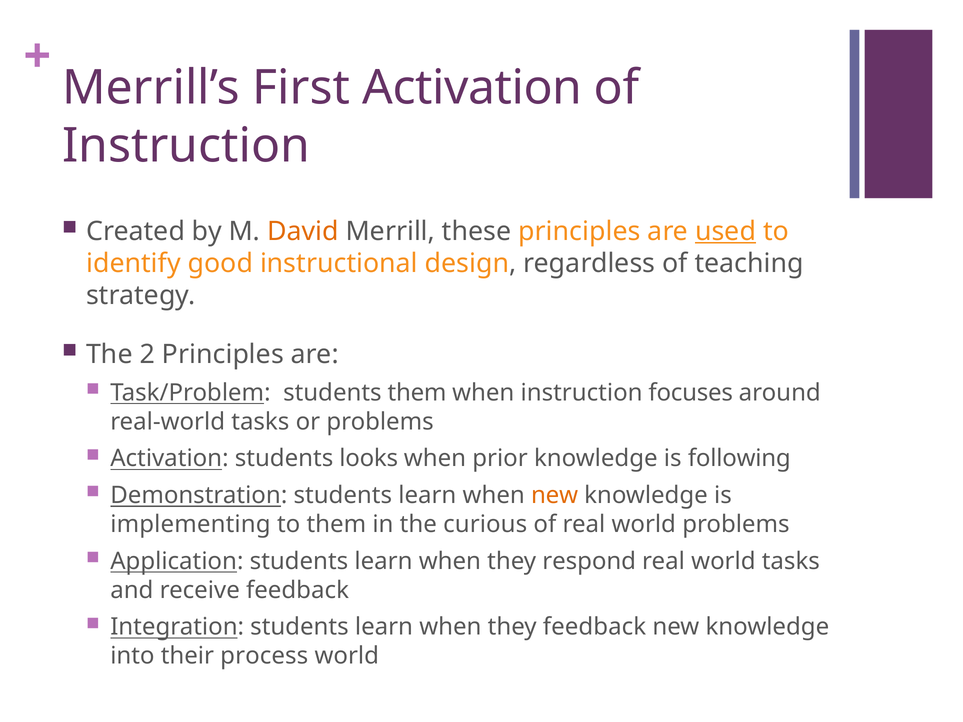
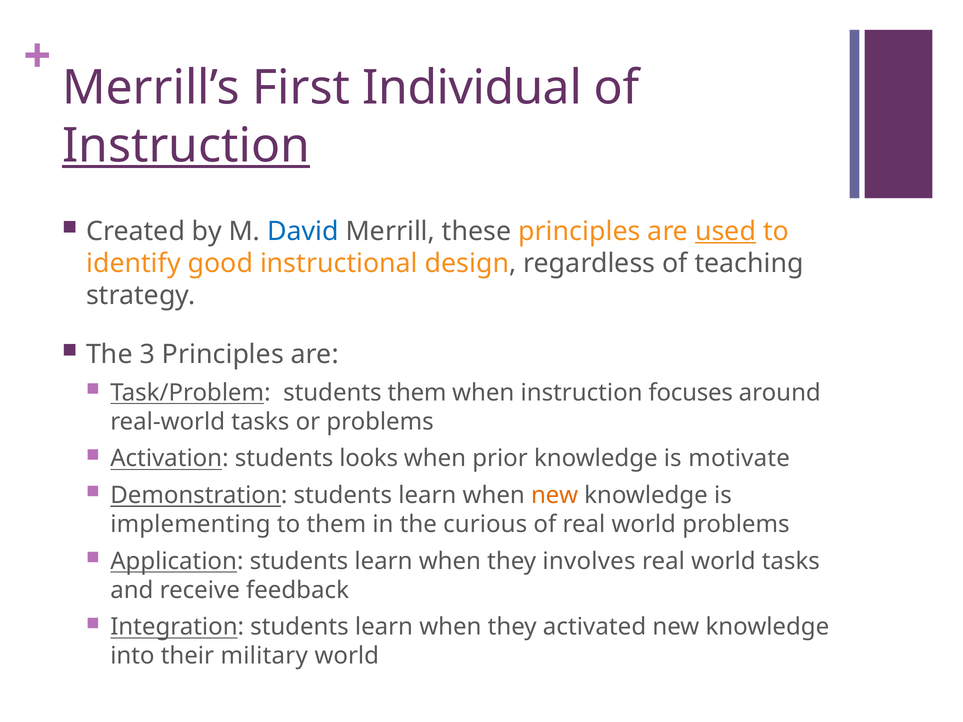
First Activation: Activation -> Individual
Instruction at (186, 146) underline: none -> present
David colour: orange -> blue
2: 2 -> 3
following: following -> motivate
respond: respond -> involves
they feedback: feedback -> activated
process: process -> military
